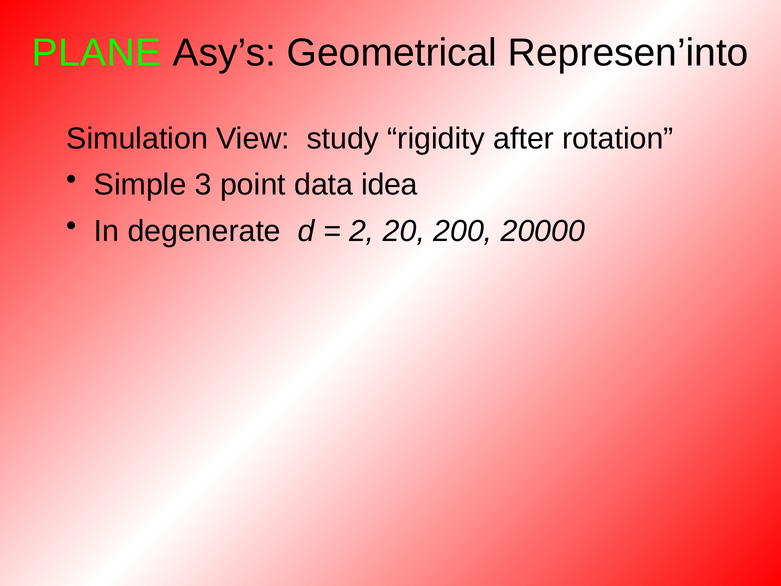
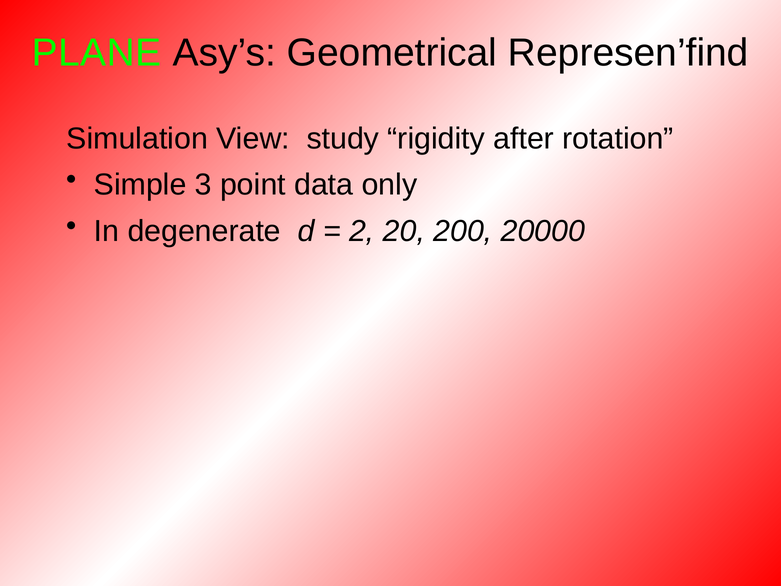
Represen’into: Represen’into -> Represen’find
idea: idea -> only
